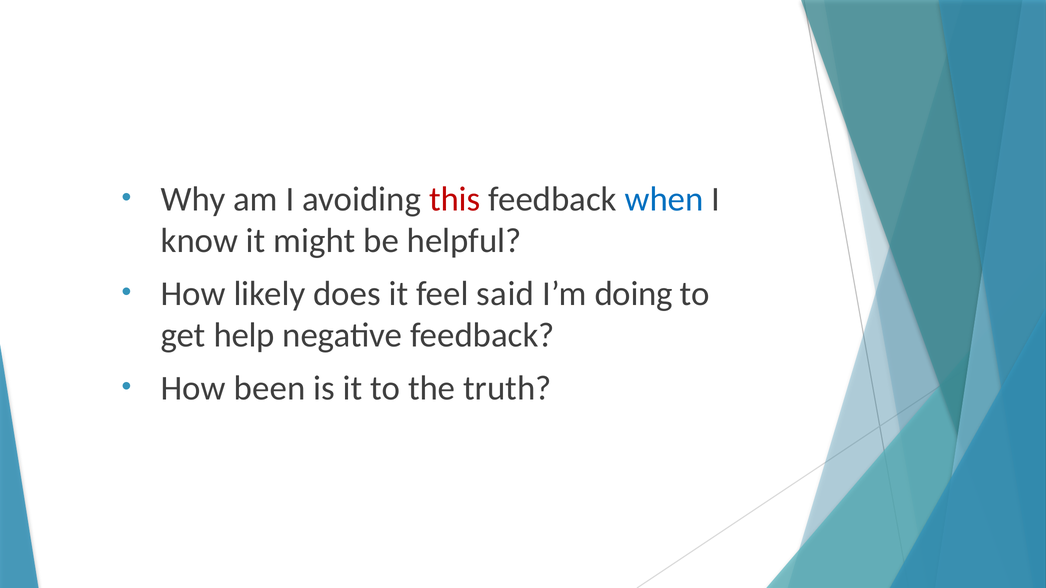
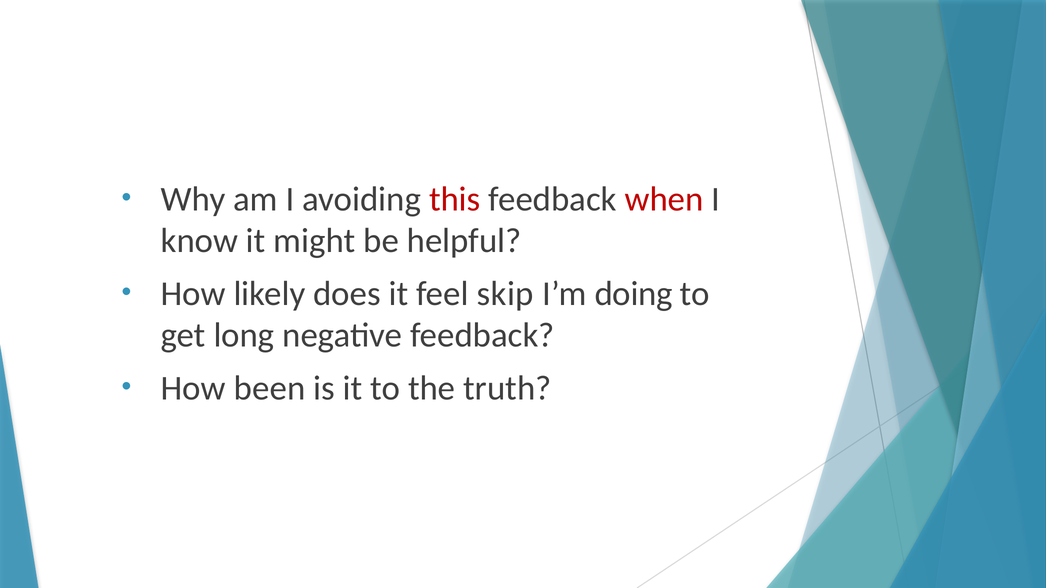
when colour: blue -> red
said: said -> skip
help: help -> long
